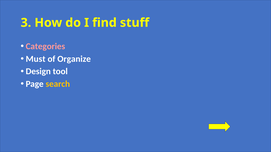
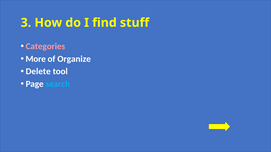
Must: Must -> More
Design: Design -> Delete
search colour: yellow -> light blue
